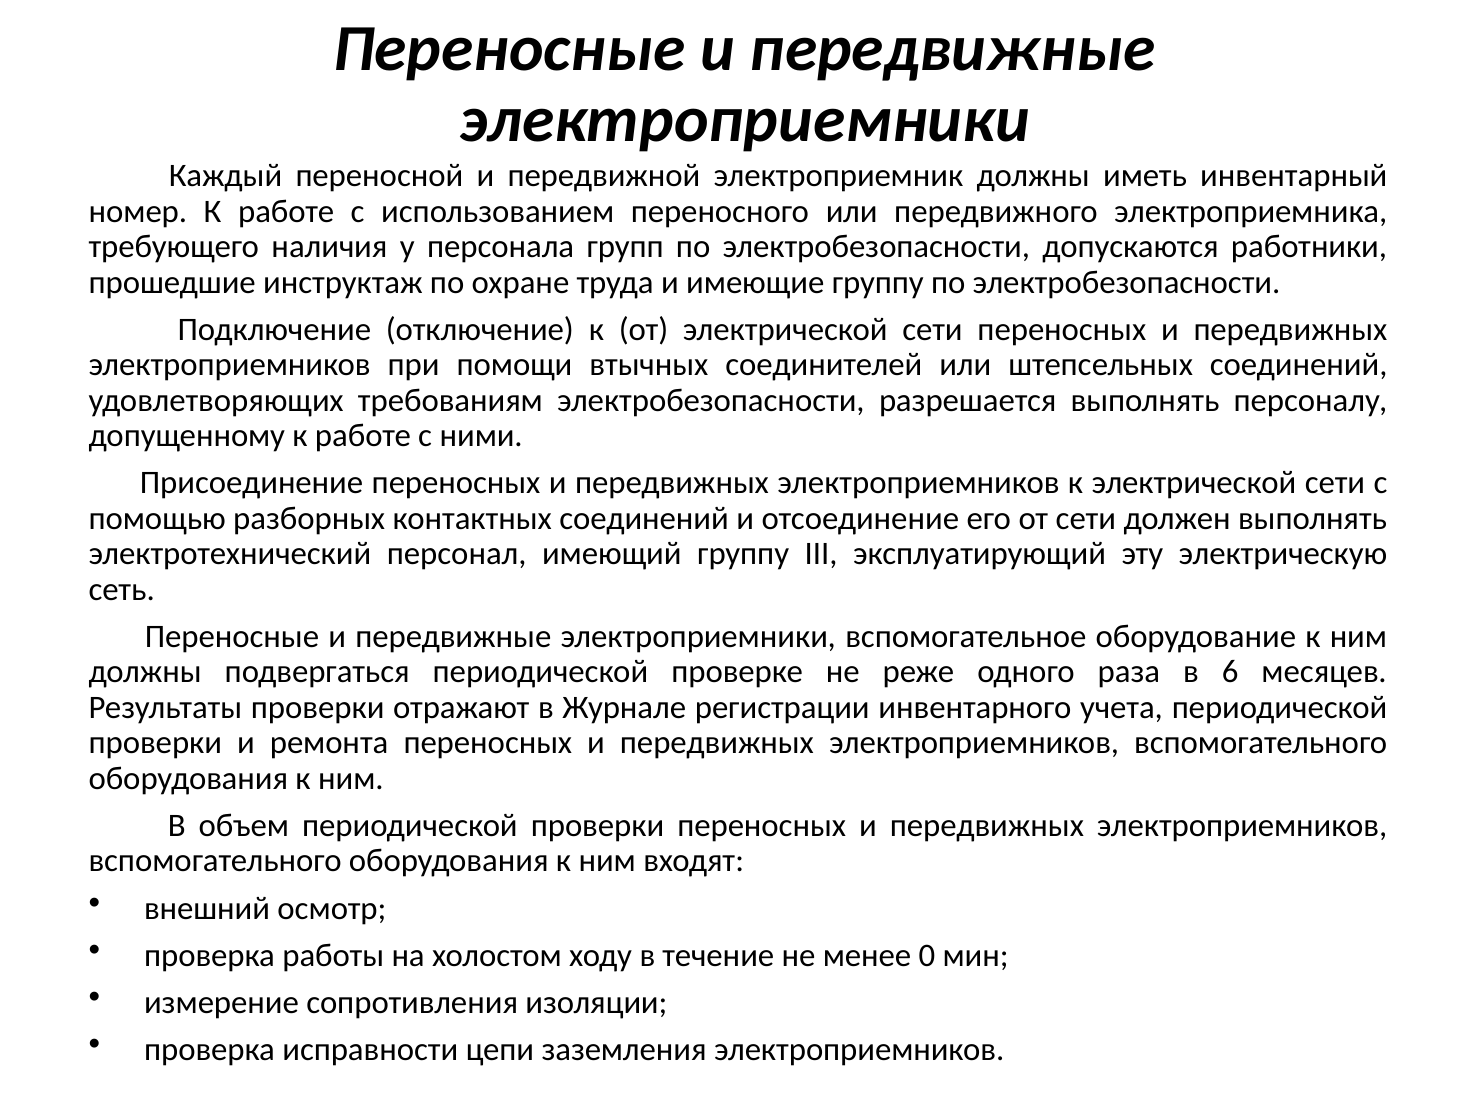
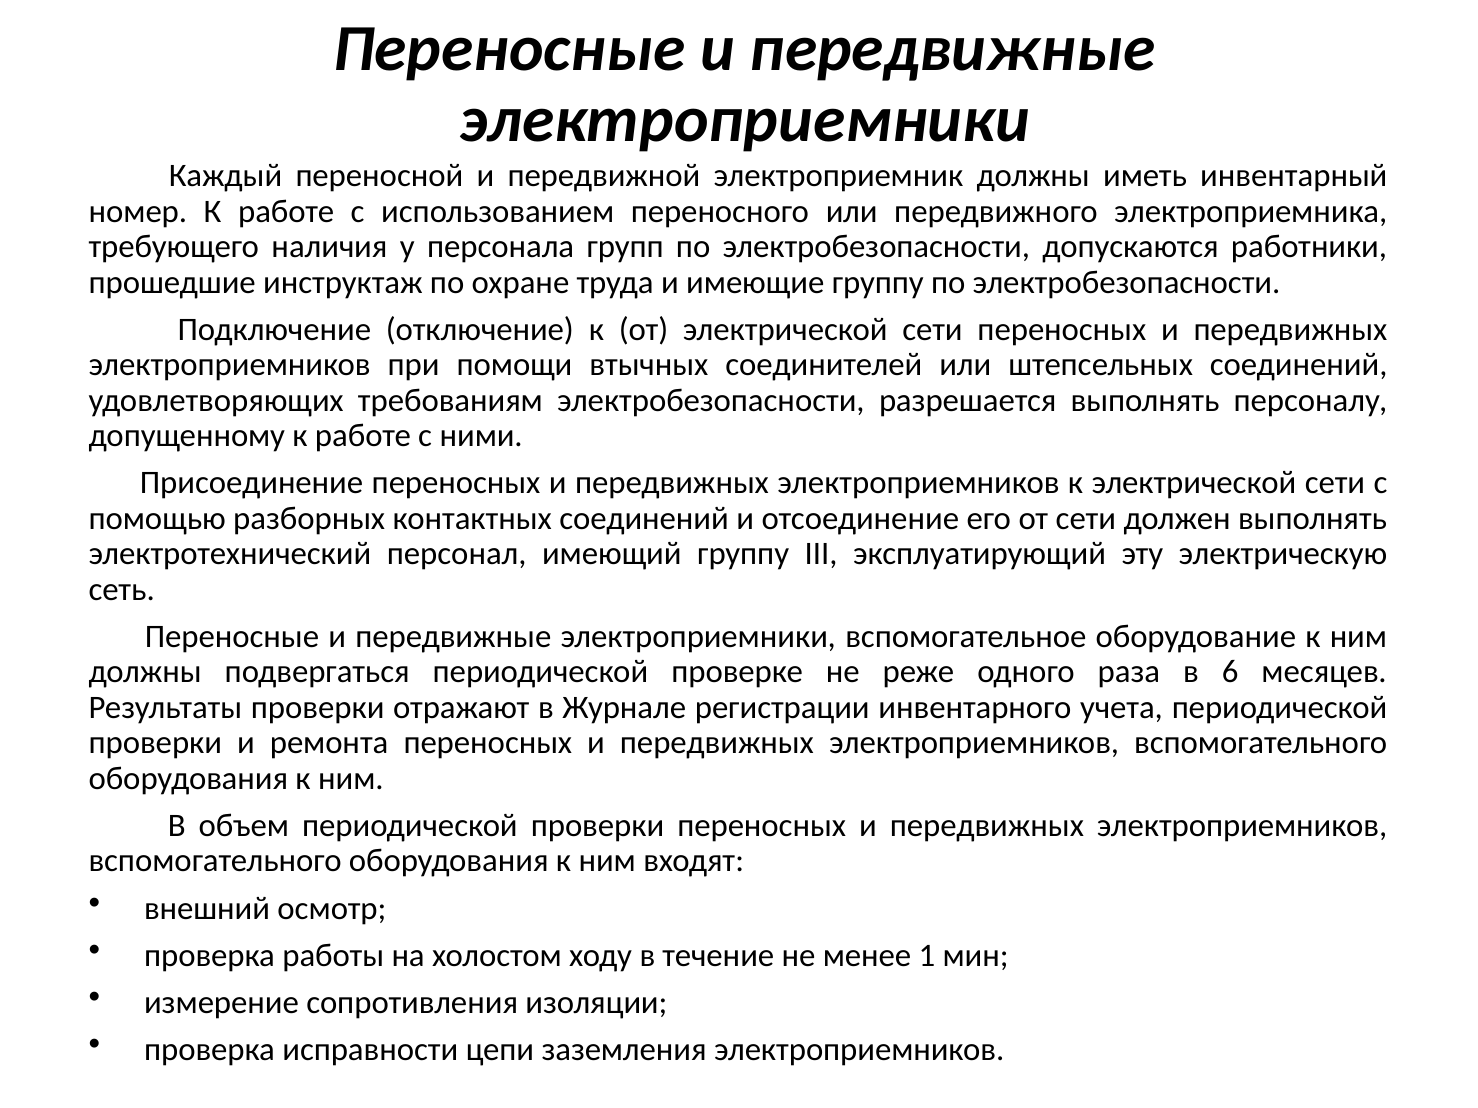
0: 0 -> 1
